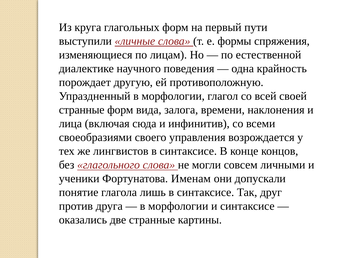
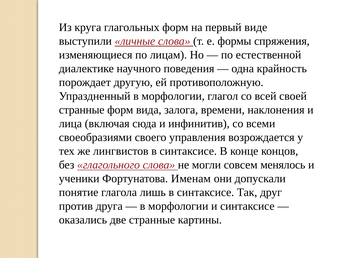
пути: пути -> виде
личными: личными -> менялось
